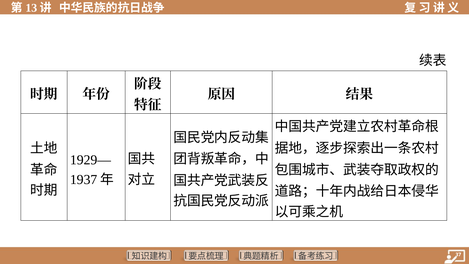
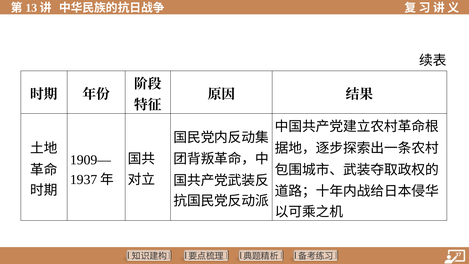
1929—: 1929— -> 1909—
